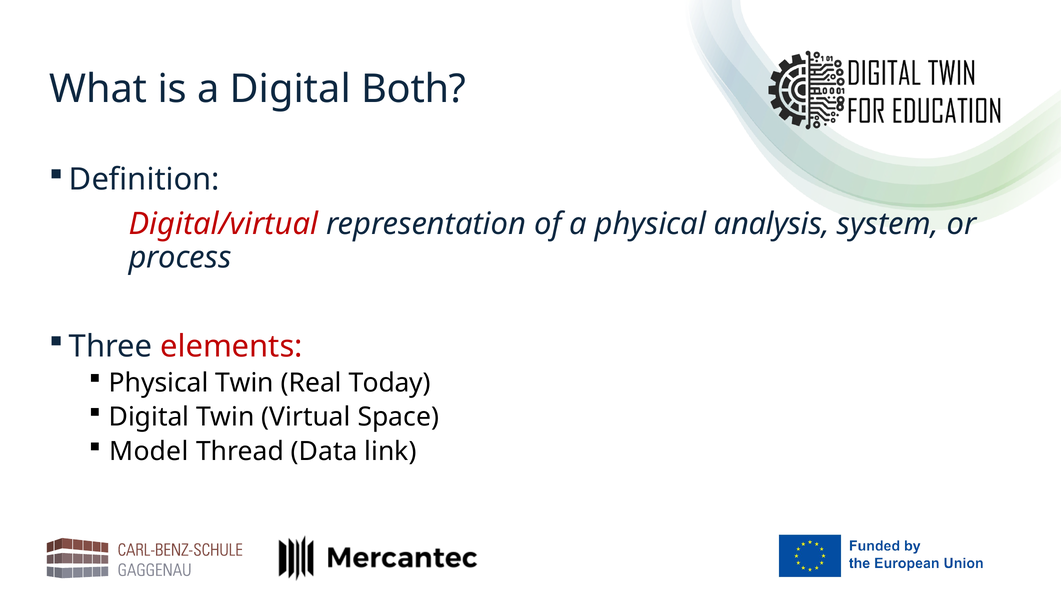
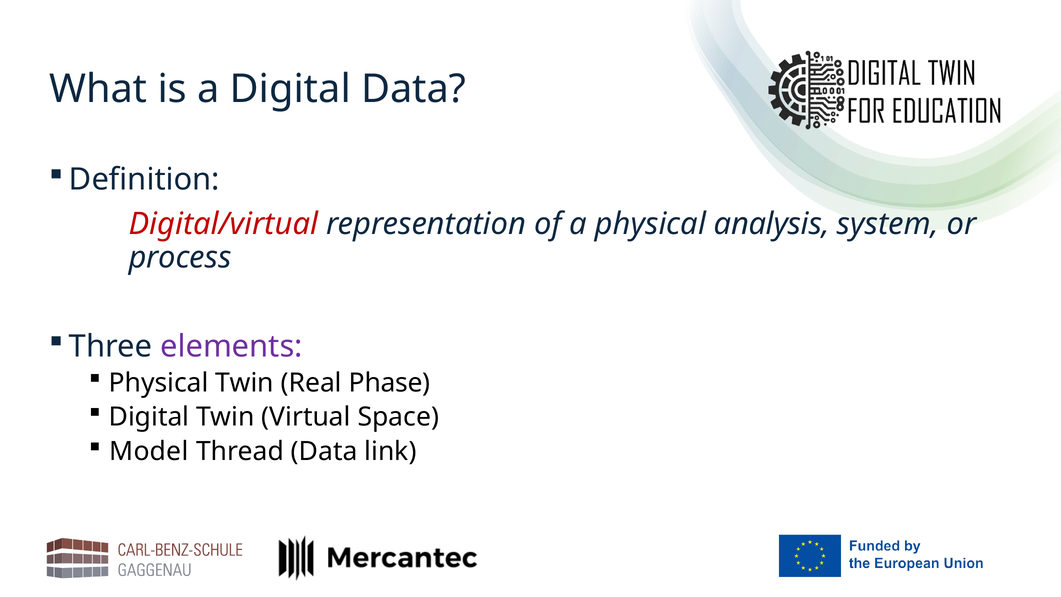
Digital Both: Both -> Data
elements colour: red -> purple
Today: Today -> Phase
